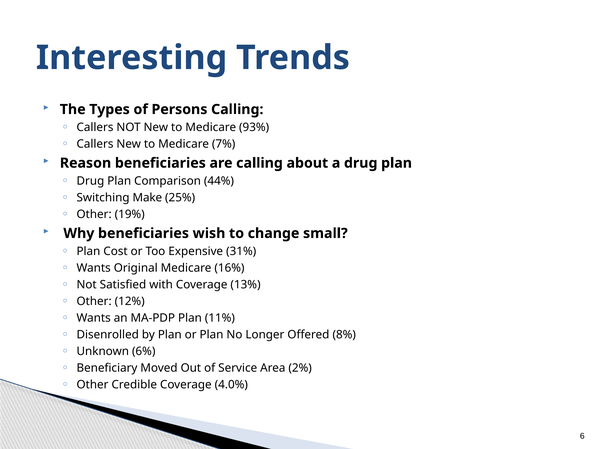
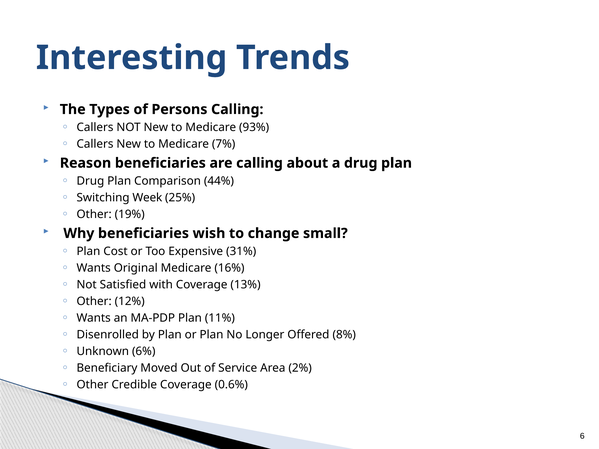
Make: Make -> Week
4.0%: 4.0% -> 0.6%
